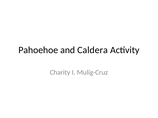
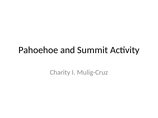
Caldera: Caldera -> Summit
